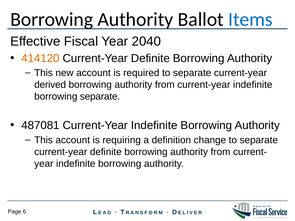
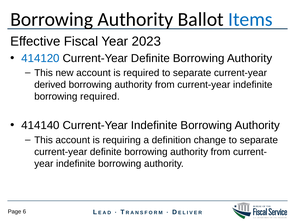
2040: 2040 -> 2023
414120 colour: orange -> blue
borrowing separate: separate -> required
487081: 487081 -> 414140
